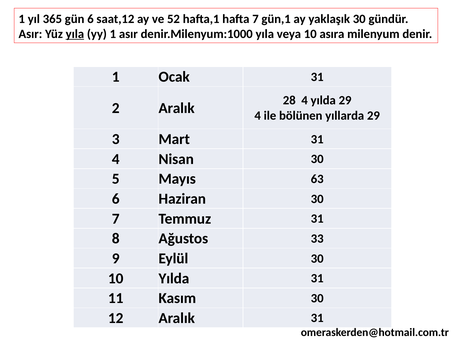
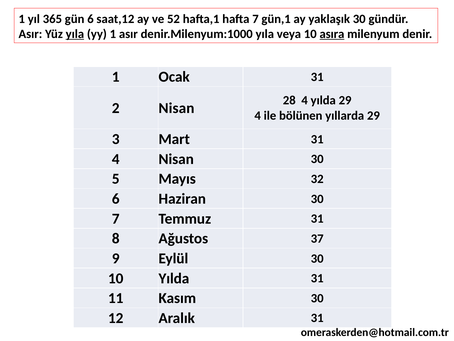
asıra underline: none -> present
2 Aralık: Aralık -> Nisan
63: 63 -> 32
33: 33 -> 37
